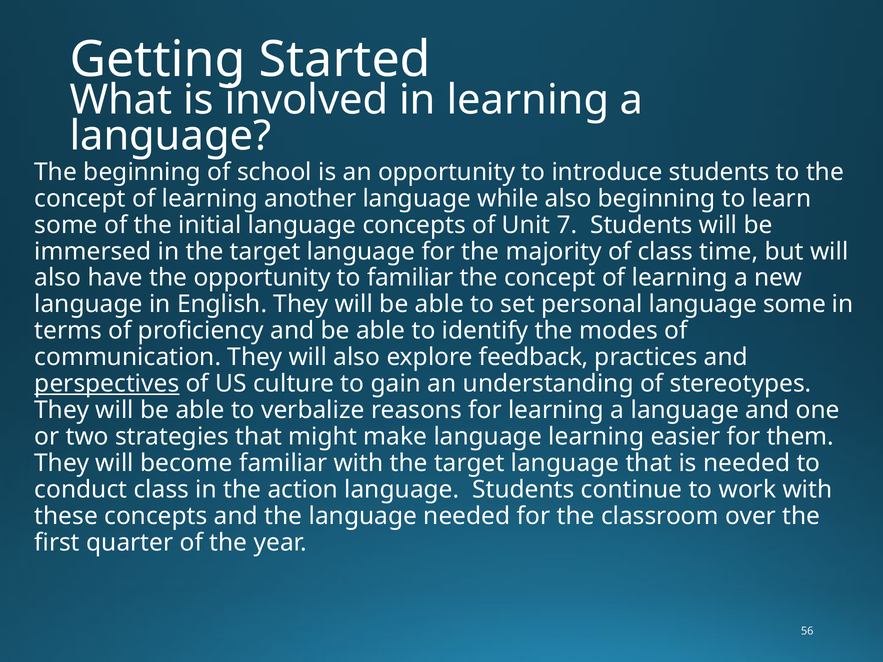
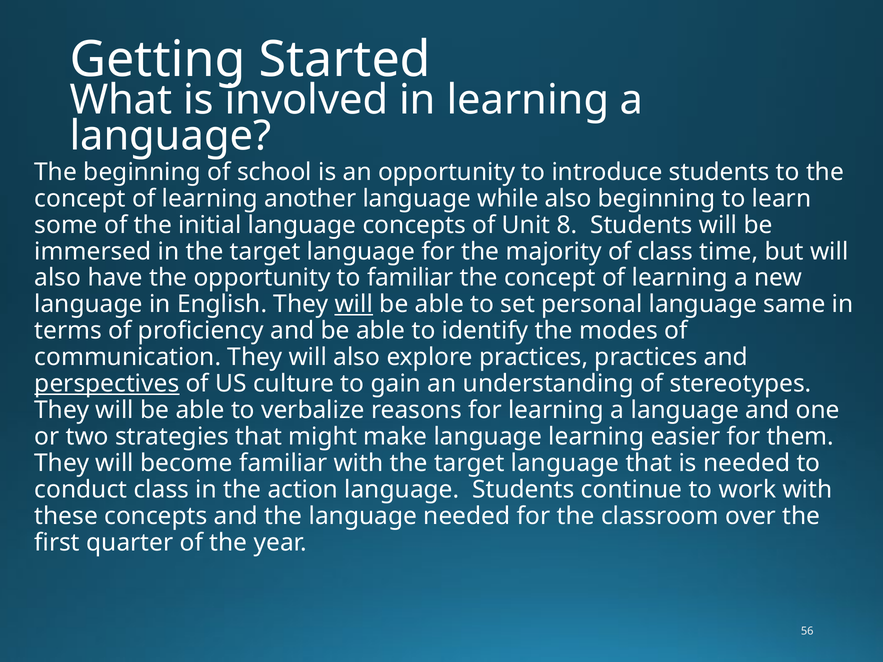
7: 7 -> 8
will at (354, 304) underline: none -> present
language some: some -> same
explore feedback: feedback -> practices
